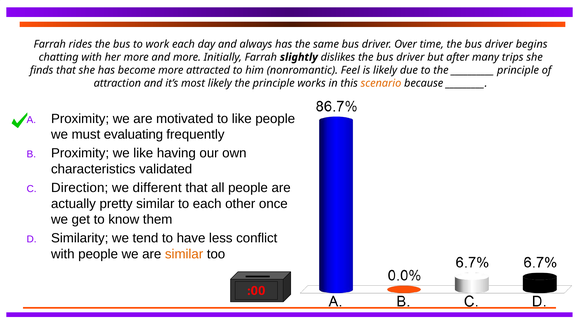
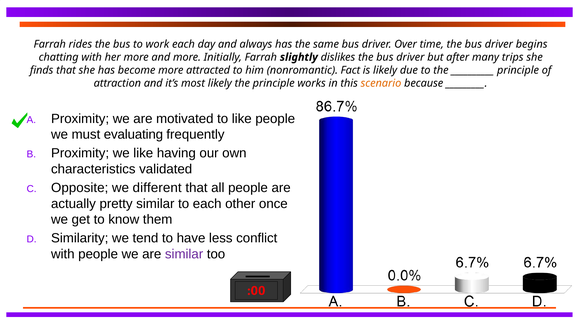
Feel: Feel -> Fact
Direction: Direction -> Opposite
similar at (184, 254) colour: orange -> purple
